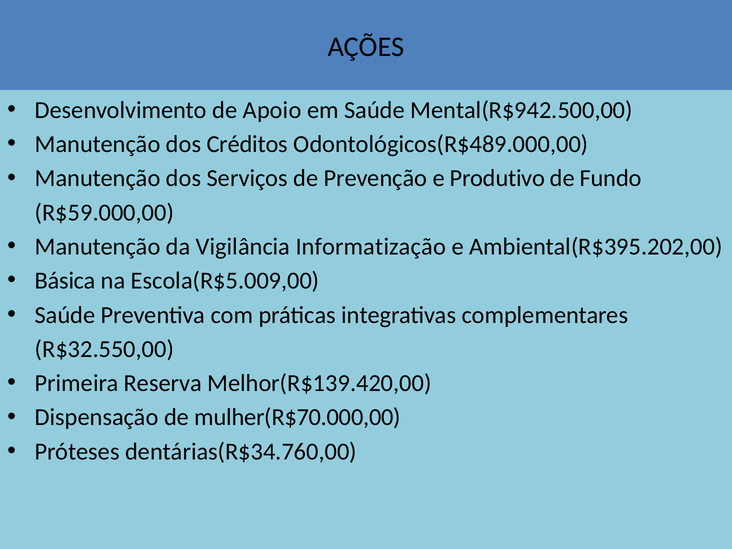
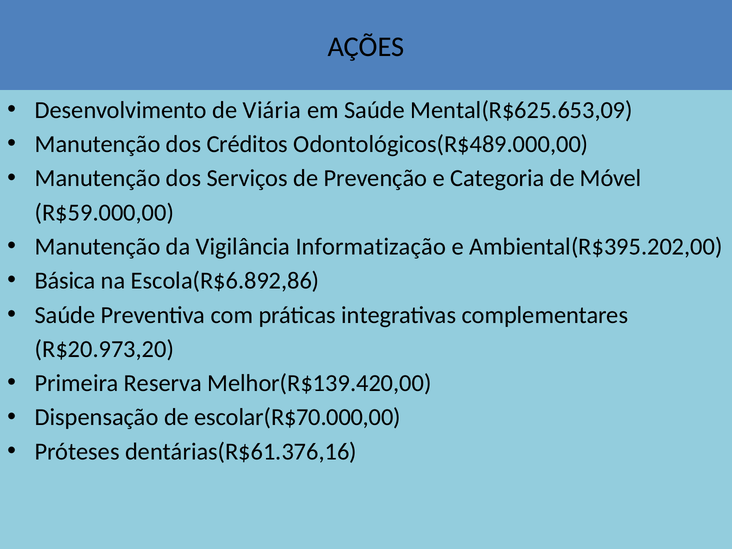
Apoio: Apoio -> Viária
Mental(R$942.500,00: Mental(R$942.500,00 -> Mental(R$625.653,09
Produtivo: Produtivo -> Categoria
Fundo: Fundo -> Móvel
Escola(R$5.009,00: Escola(R$5.009,00 -> Escola(R$6.892,86
R$32.550,00: R$32.550,00 -> R$20.973,20
mulher(R$70.000,00: mulher(R$70.000,00 -> escolar(R$70.000,00
dentárias(R$34.760,00: dentárias(R$34.760,00 -> dentárias(R$61.376,16
